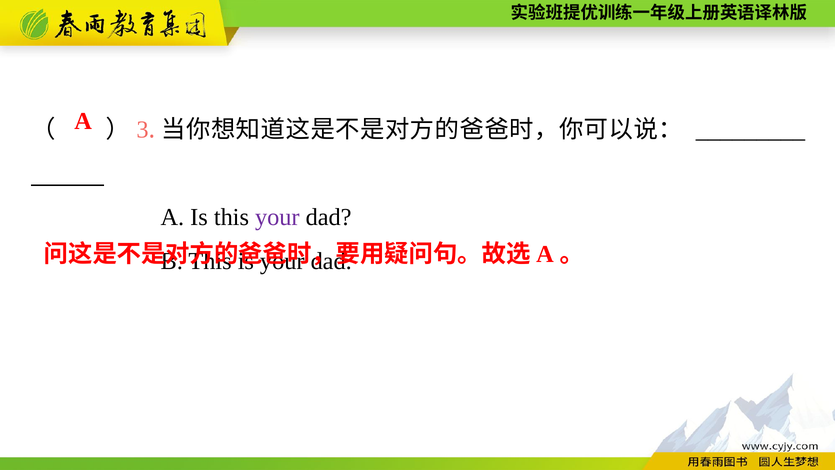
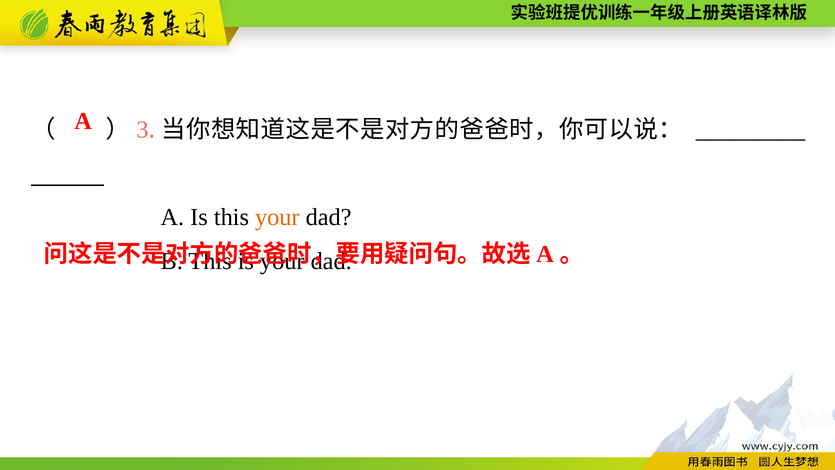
your at (277, 217) colour: purple -> orange
